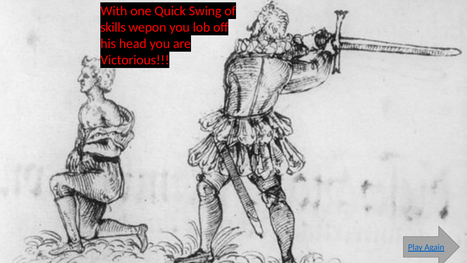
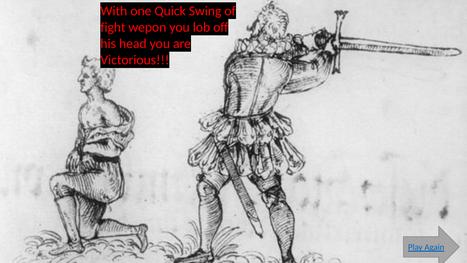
skills: skills -> fight
